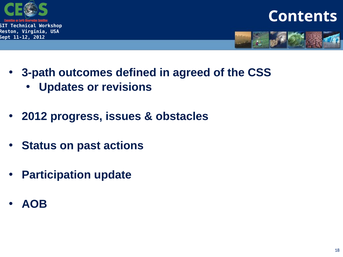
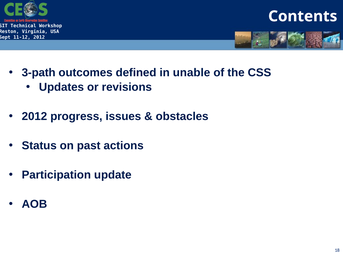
agreed: agreed -> unable
